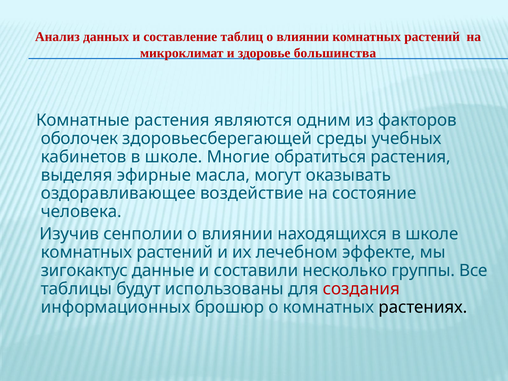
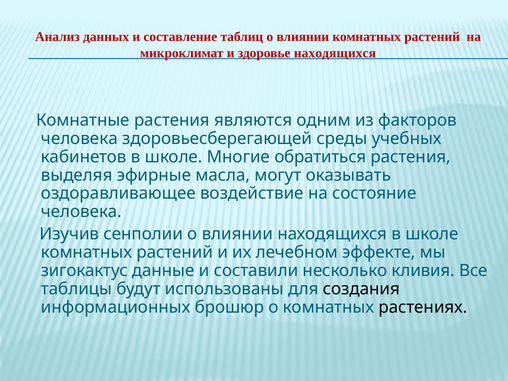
здоровье большинства: большинства -> находящихся
оболочек at (79, 139): оболочек -> человека
группы: группы -> кливия
создания colour: red -> black
